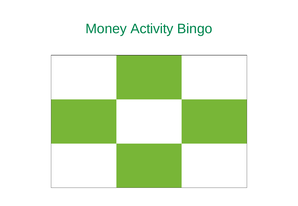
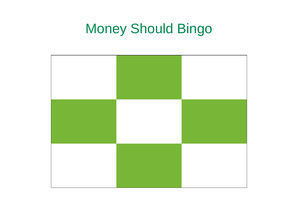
Activity: Activity -> Should
